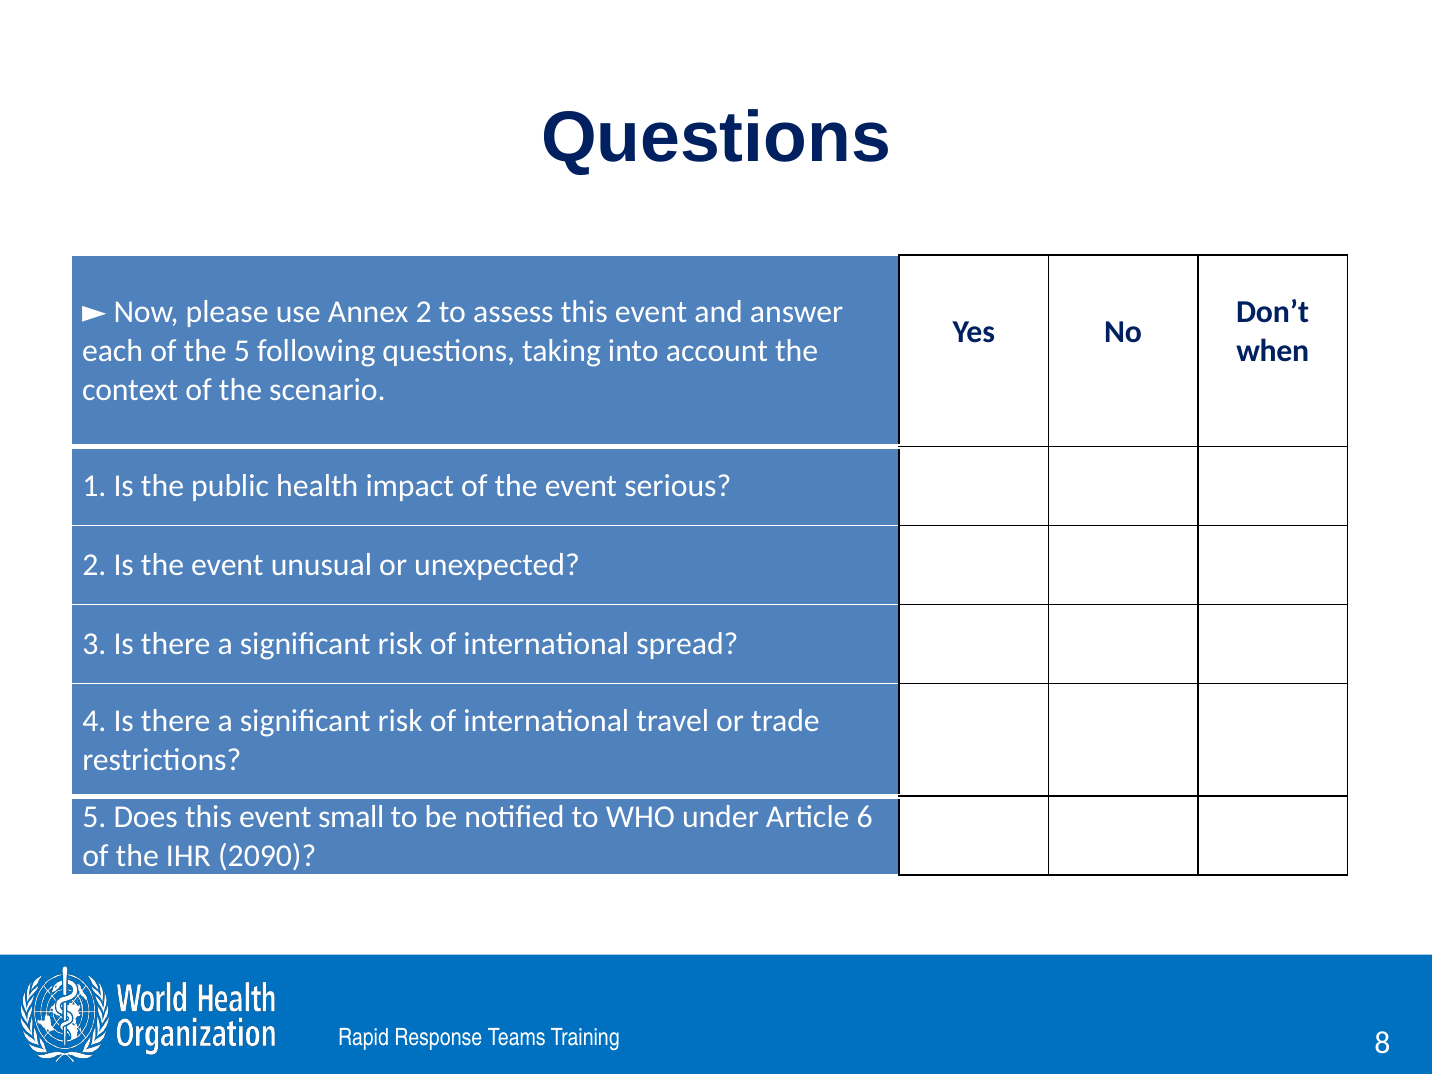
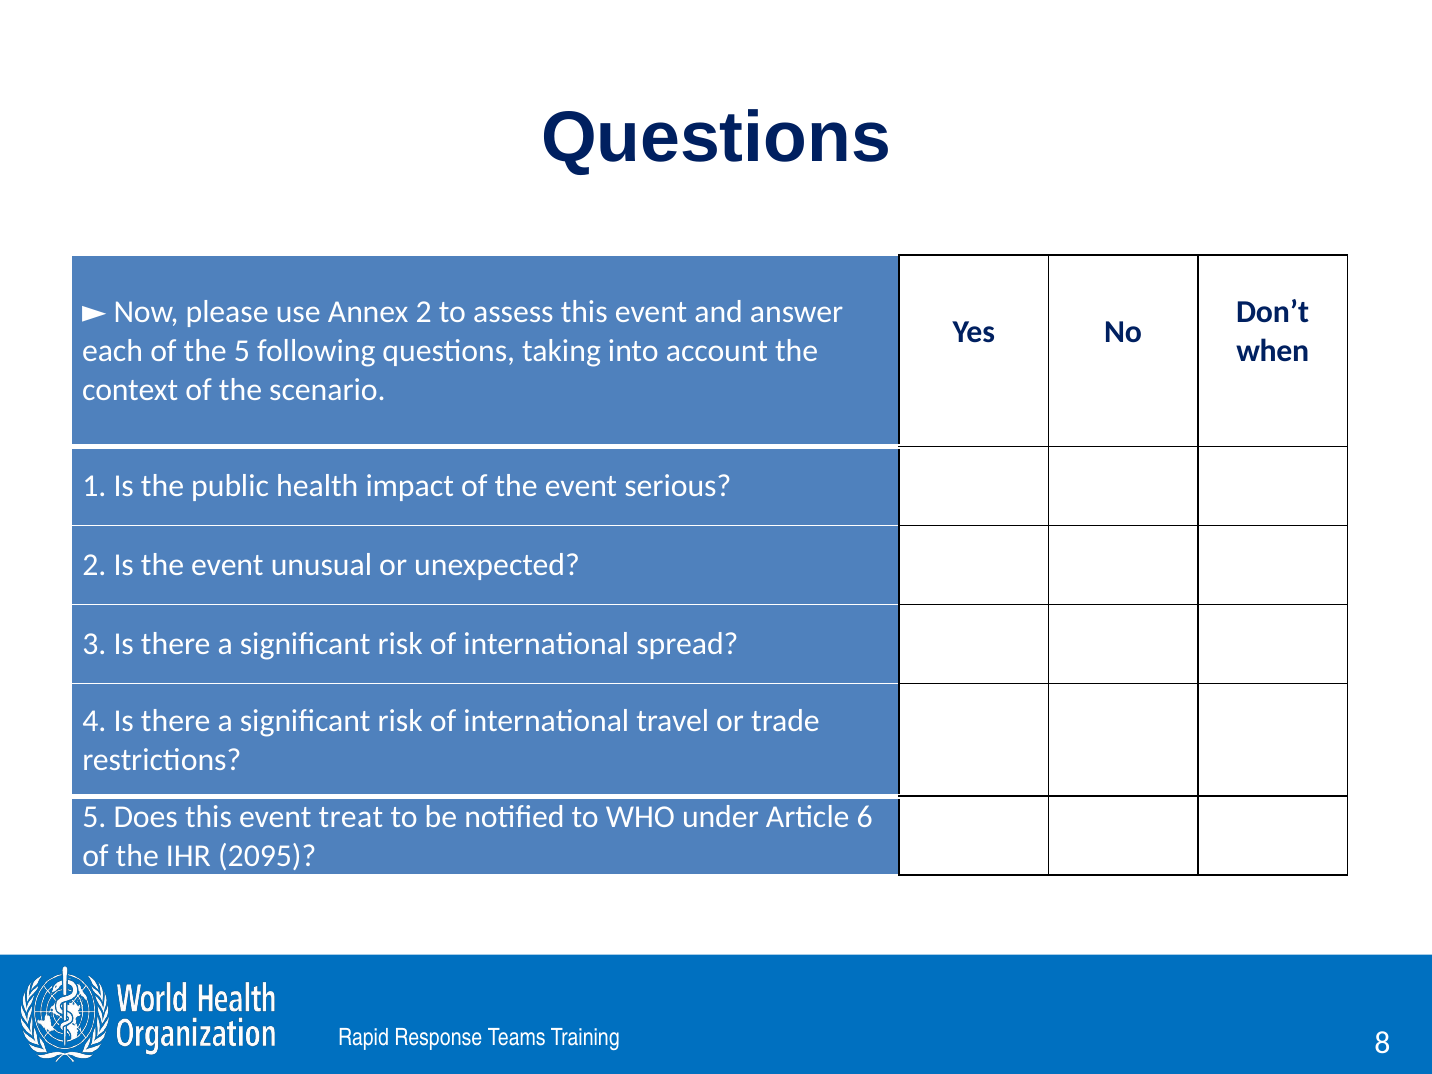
small: small -> treat
2090: 2090 -> 2095
